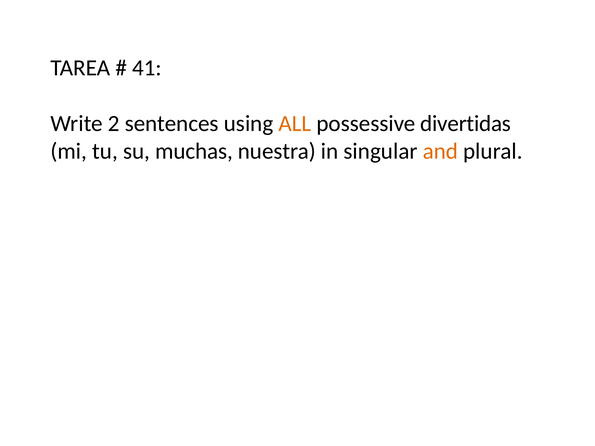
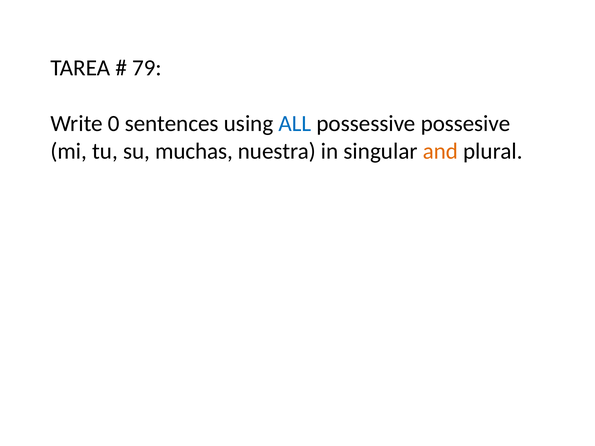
41: 41 -> 79
2: 2 -> 0
ALL colour: orange -> blue
divertidas: divertidas -> possesive
